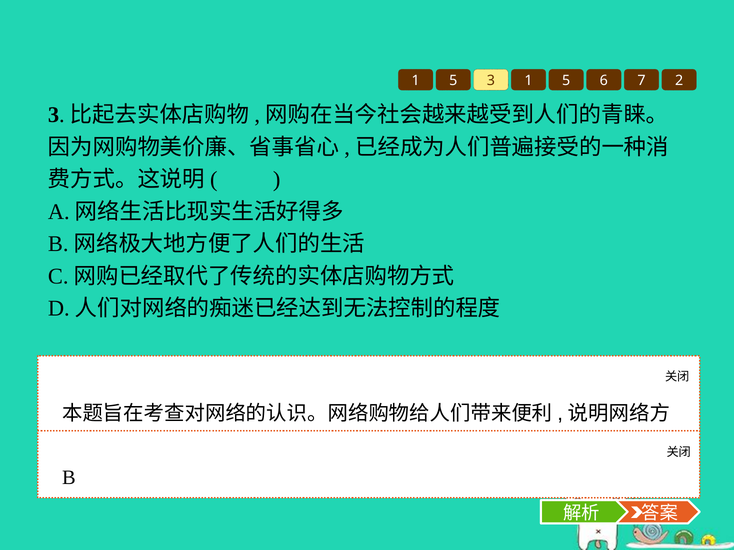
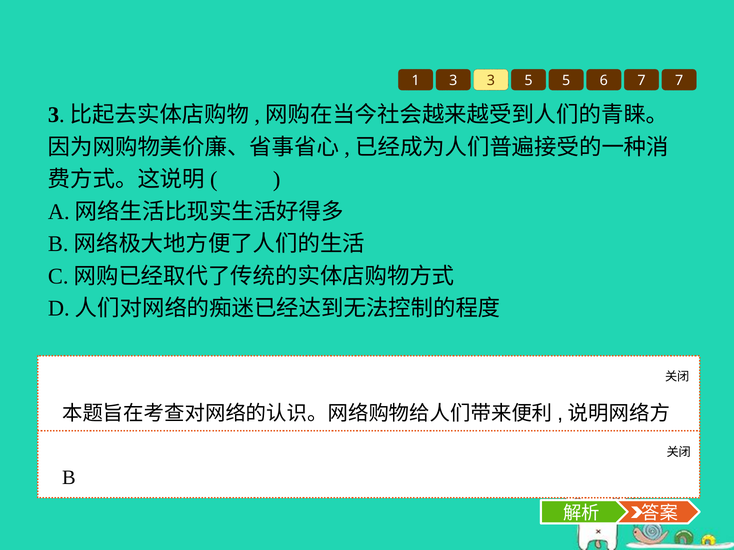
5 at (453, 81): 5 -> 3
3 1: 1 -> 5
7 2: 2 -> 7
